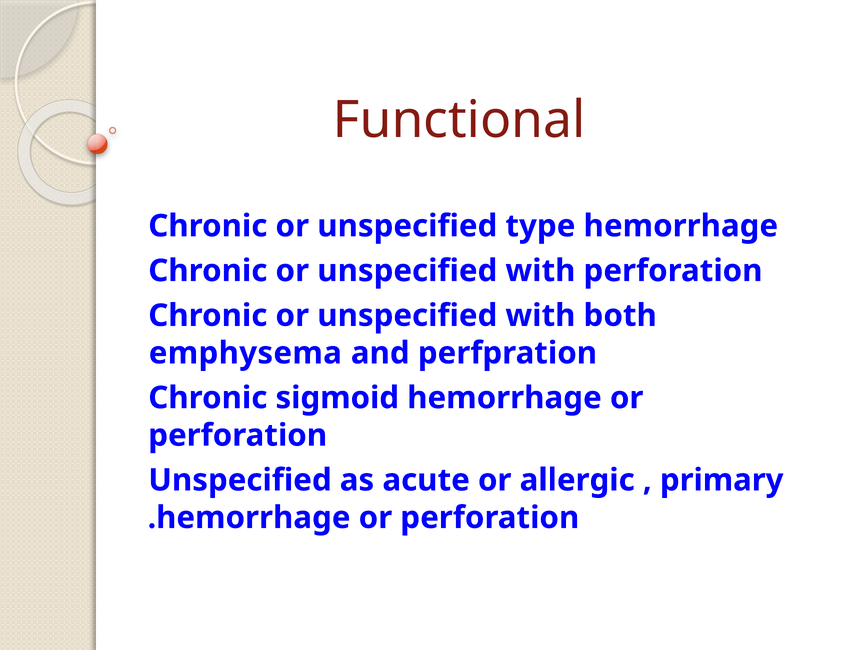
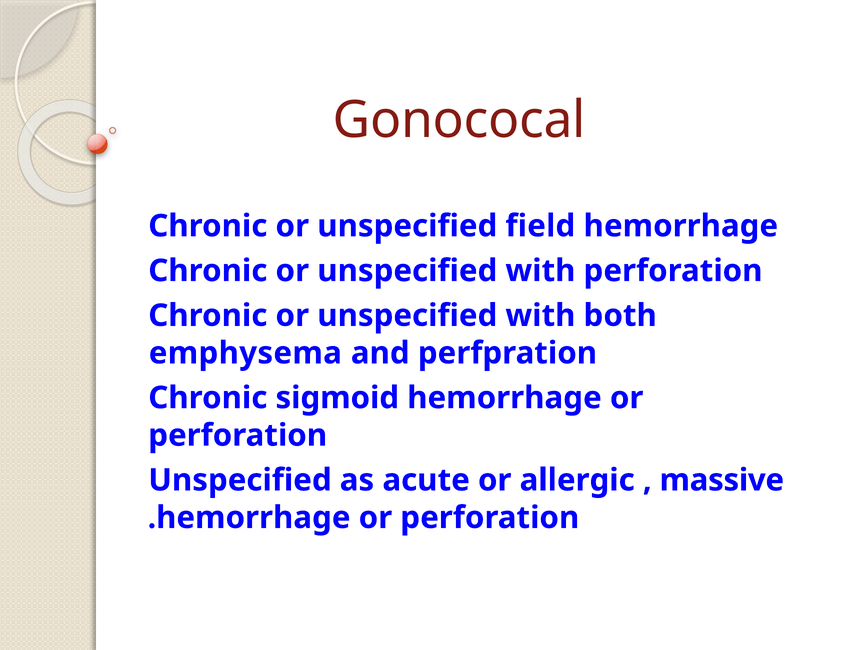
Functional: Functional -> Gonococal
type: type -> field
primary: primary -> massive
